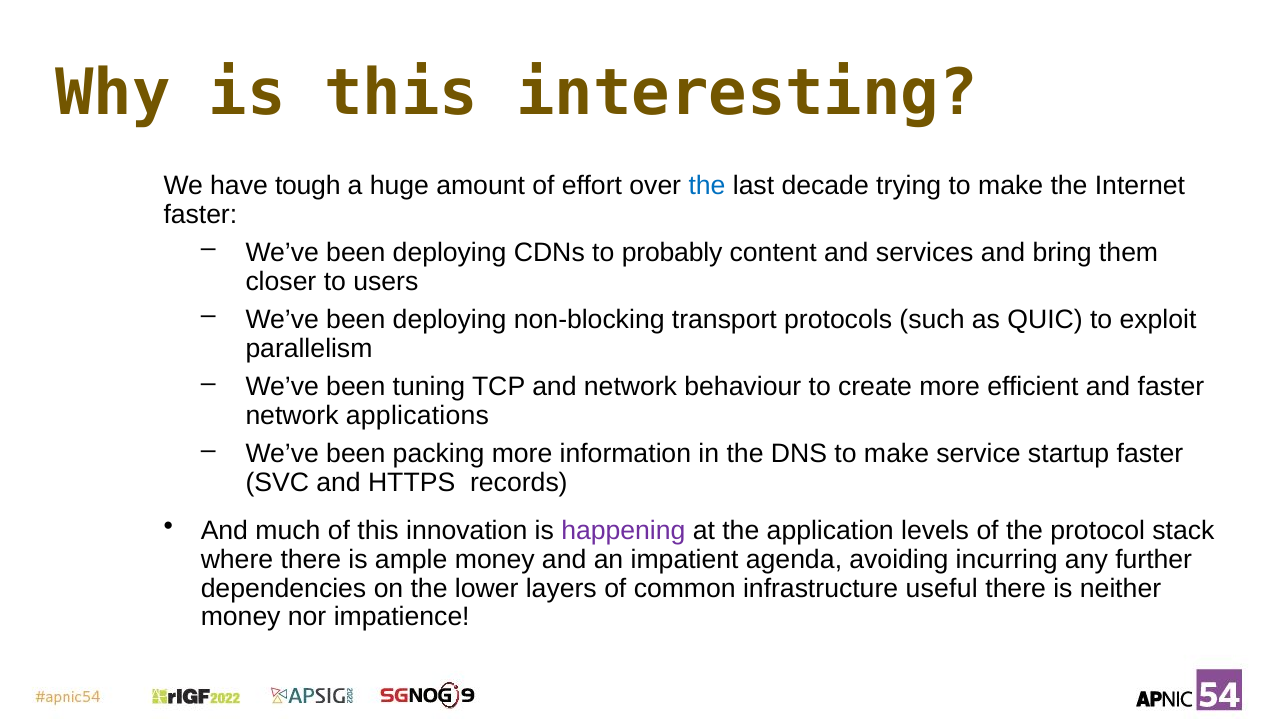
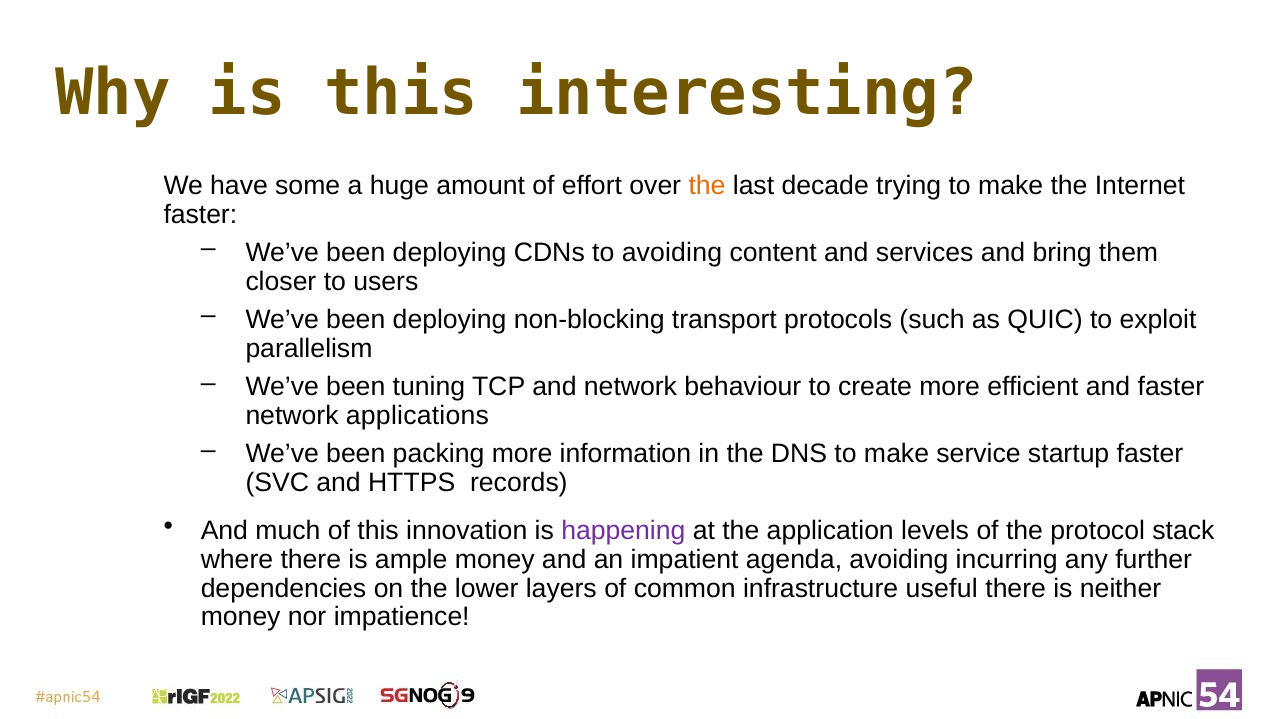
tough: tough -> some
the at (707, 186) colour: blue -> orange
to probably: probably -> avoiding
